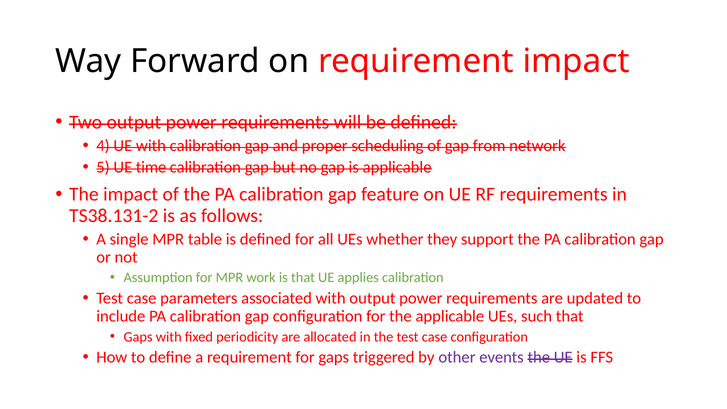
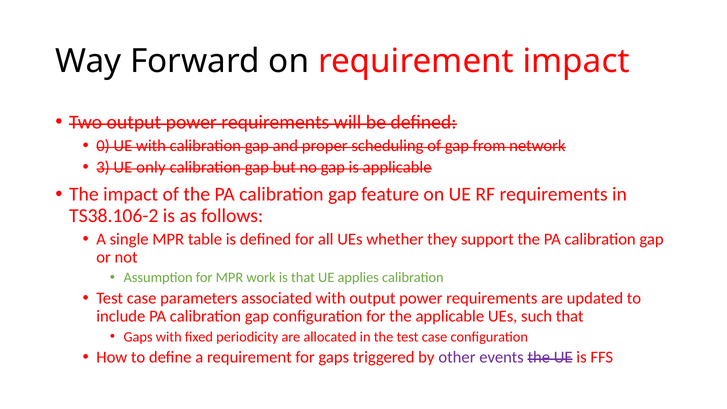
4: 4 -> 0
5: 5 -> 3
time: time -> only
TS38.131-2: TS38.131-2 -> TS38.106-2
